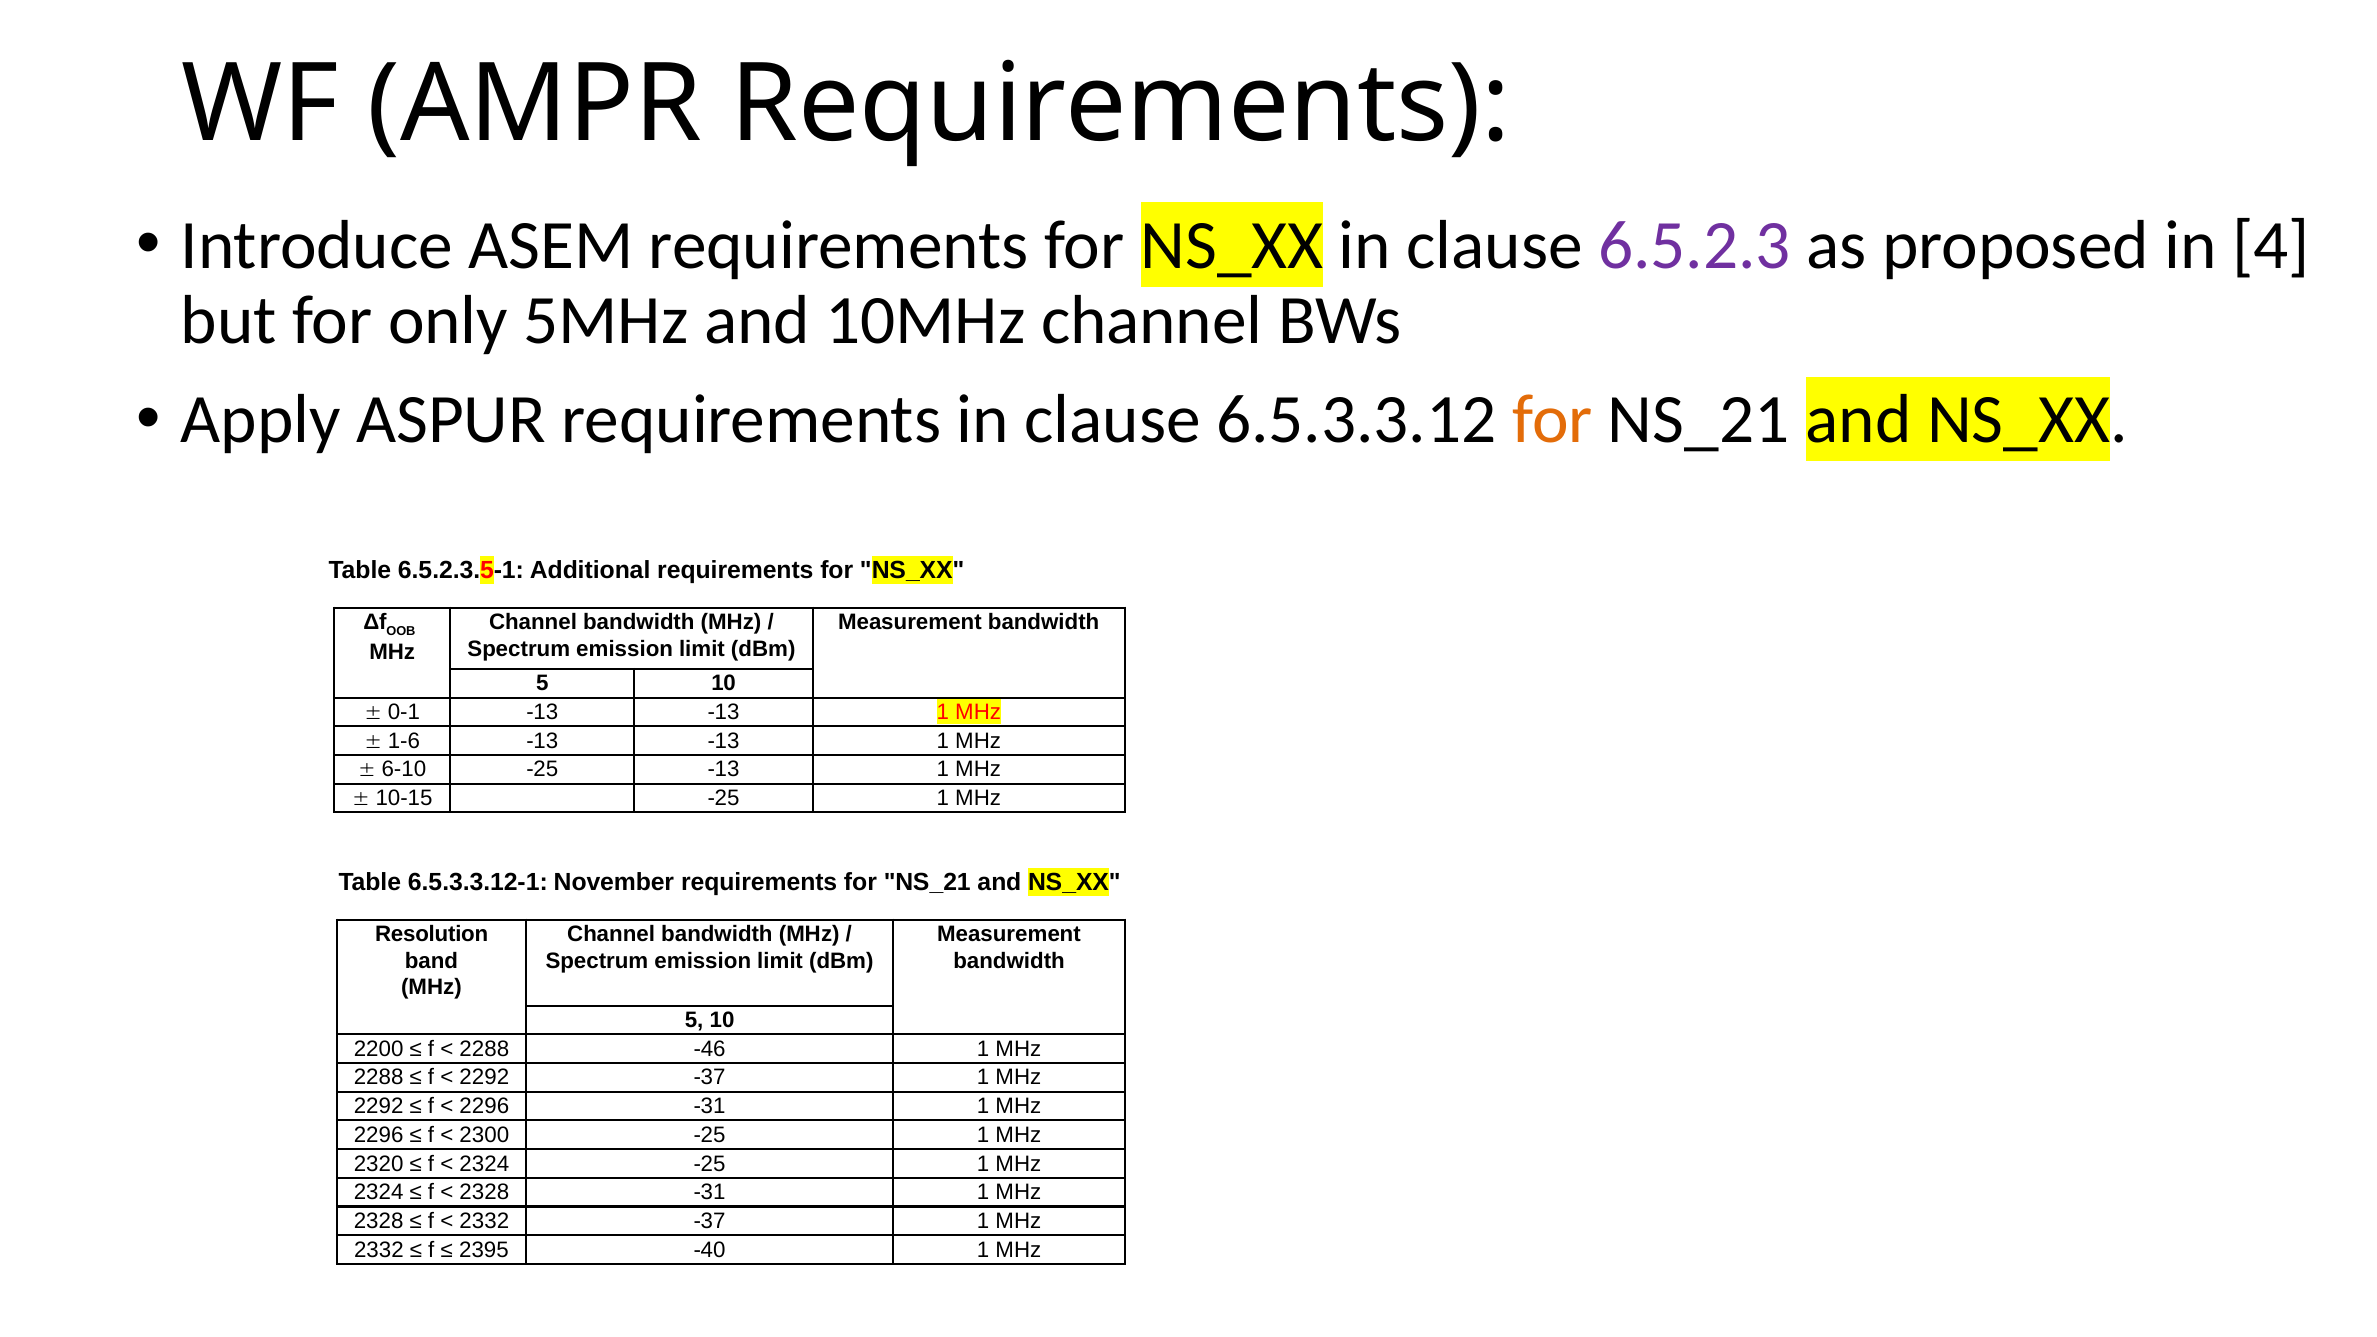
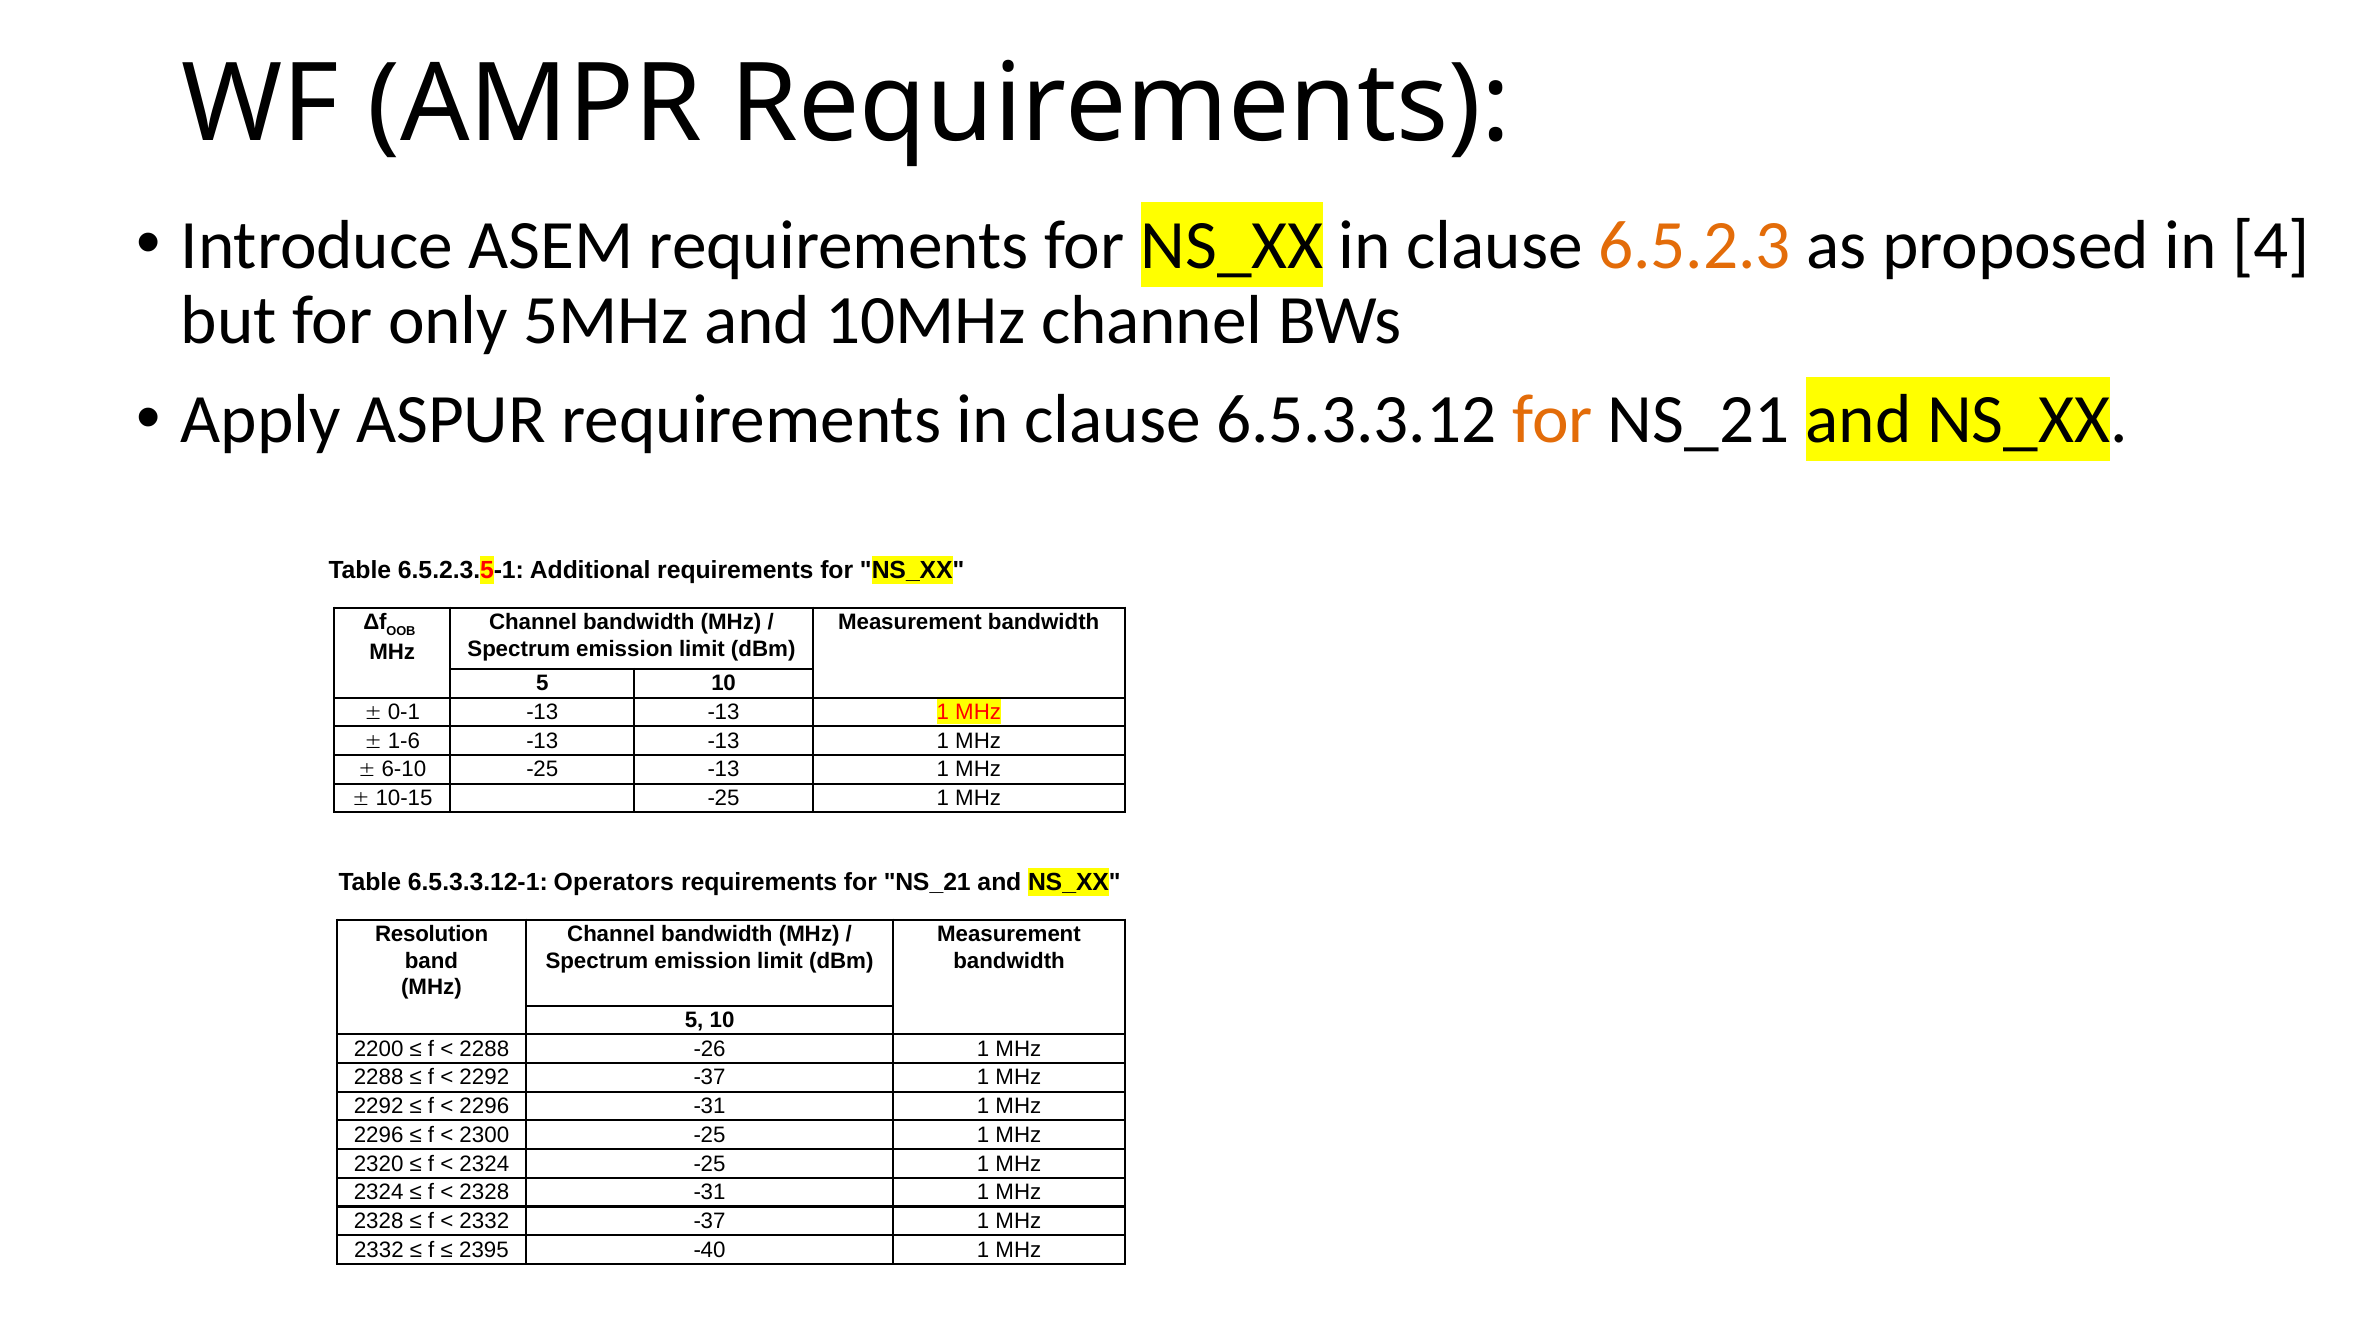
6.5.2.3 colour: purple -> orange
November: November -> Operators
-46: -46 -> -26
